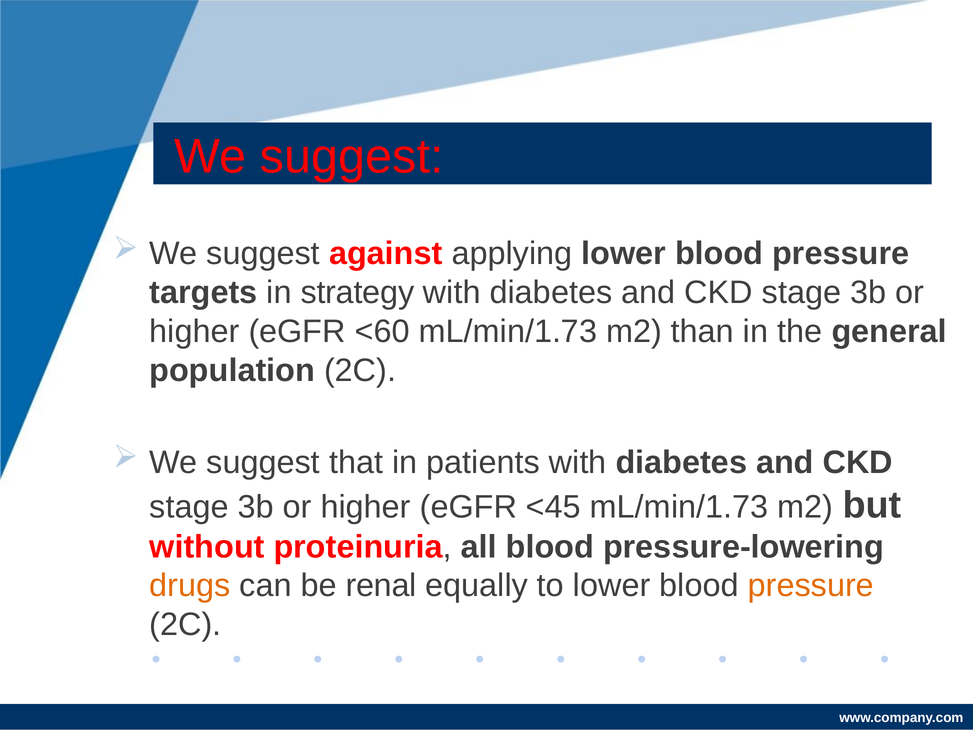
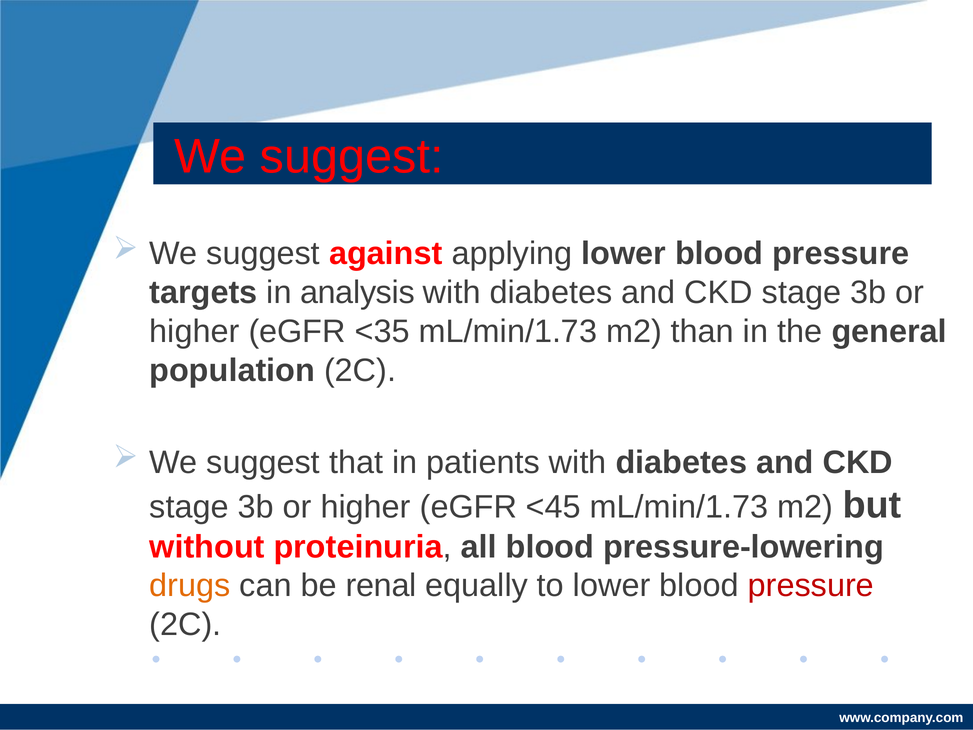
strategy: strategy -> analysis
<60: <60 -> <35
pressure at (811, 586) colour: orange -> red
